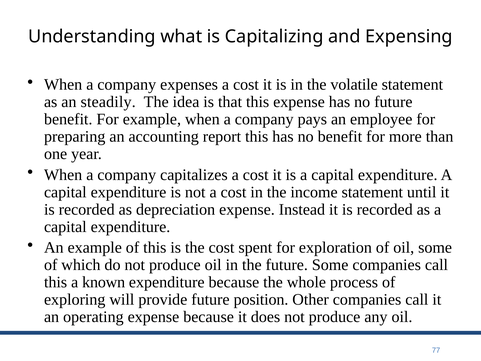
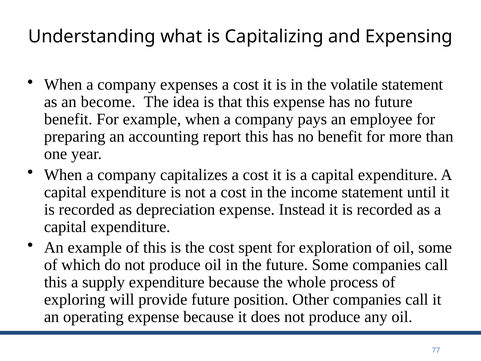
steadily: steadily -> become
known: known -> supply
